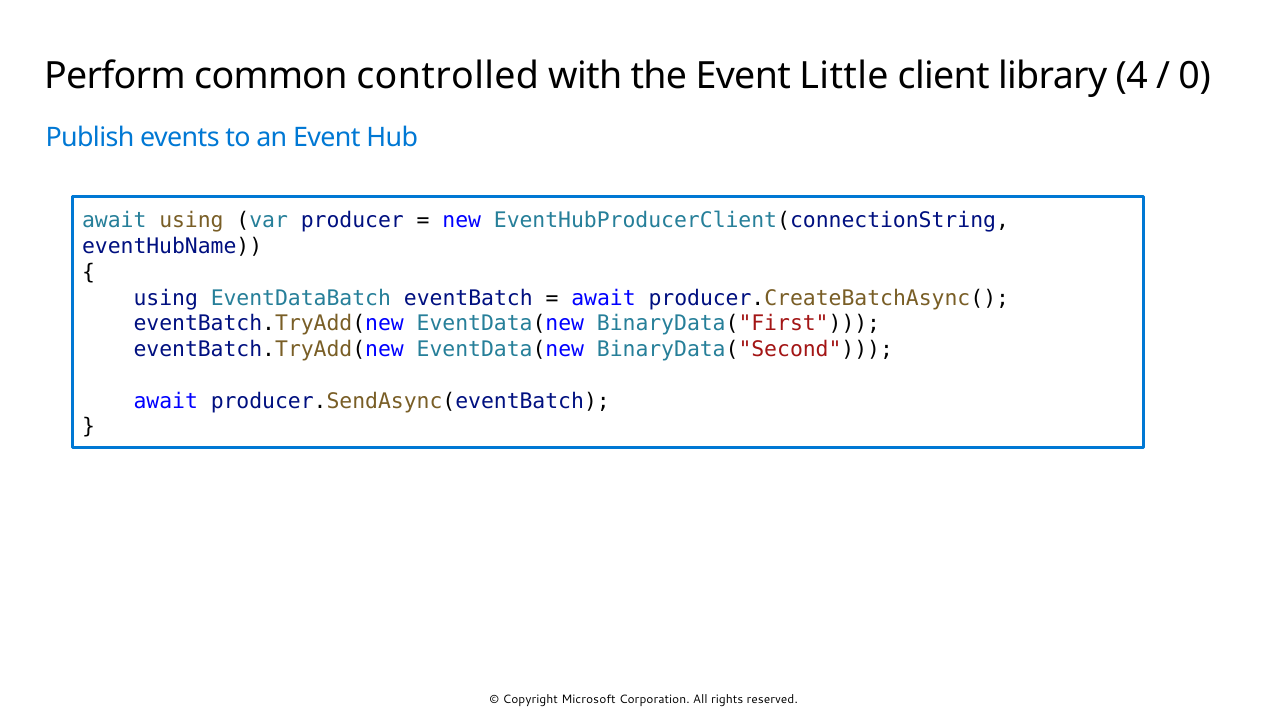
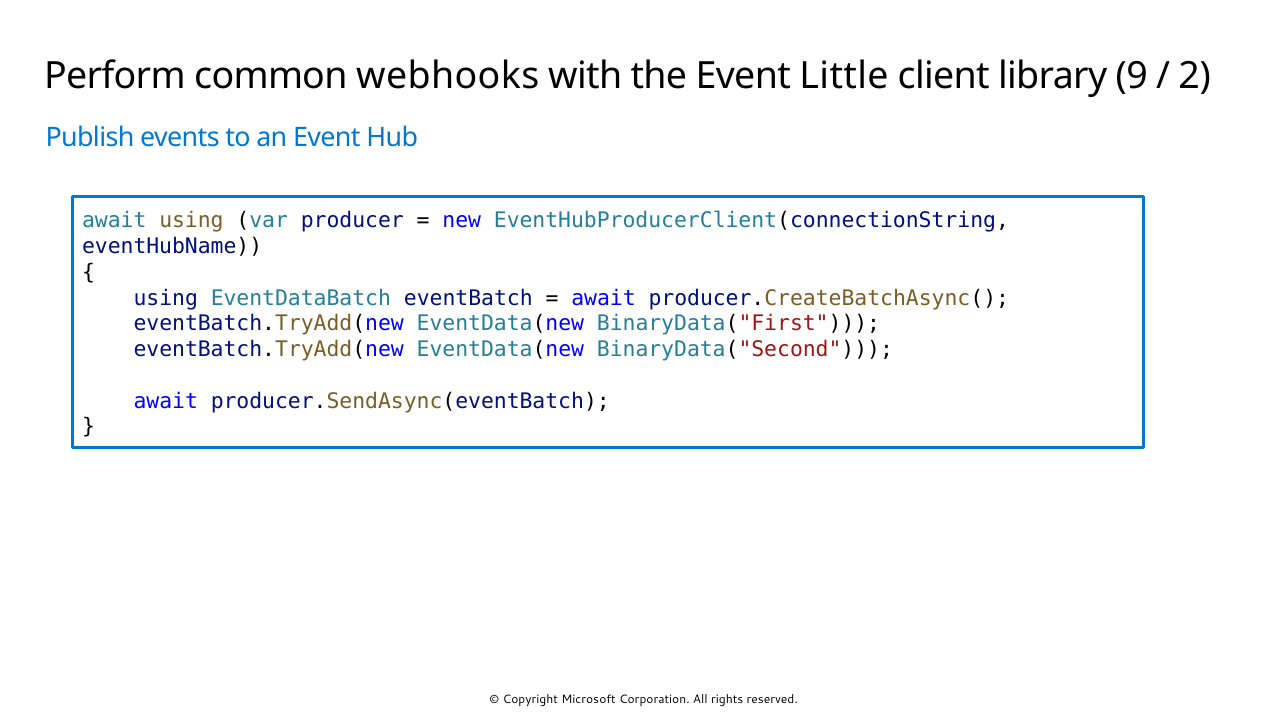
controlled: controlled -> webhooks
4: 4 -> 9
0: 0 -> 2
